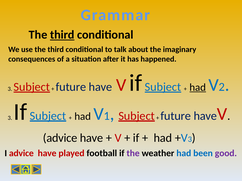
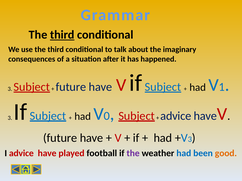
had at (198, 88) underline: present -> none
2: 2 -> 1
1: 1 -> 0
future at (176, 116): future -> advice
advice at (60, 138): advice -> future
good colour: purple -> orange
